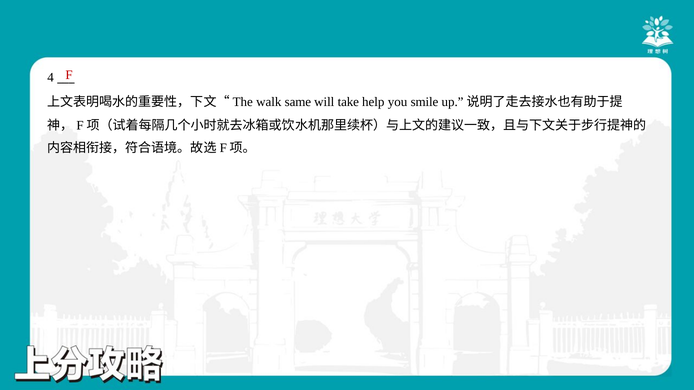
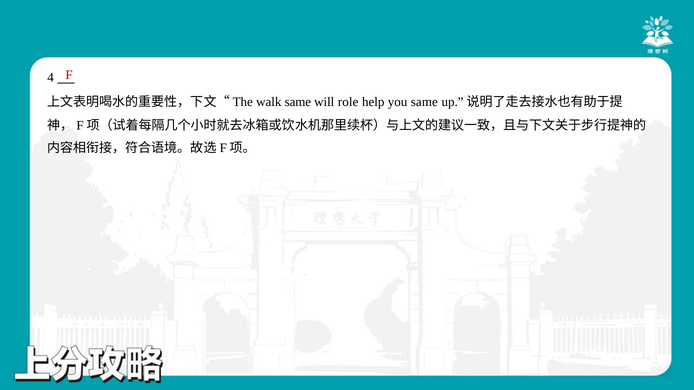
take: take -> role
you smile: smile -> same
